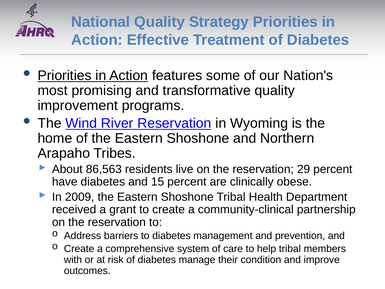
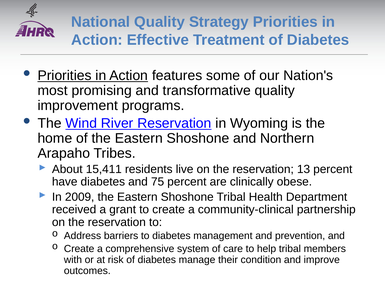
86,563: 86,563 -> 15,411
29: 29 -> 13
15: 15 -> 75
